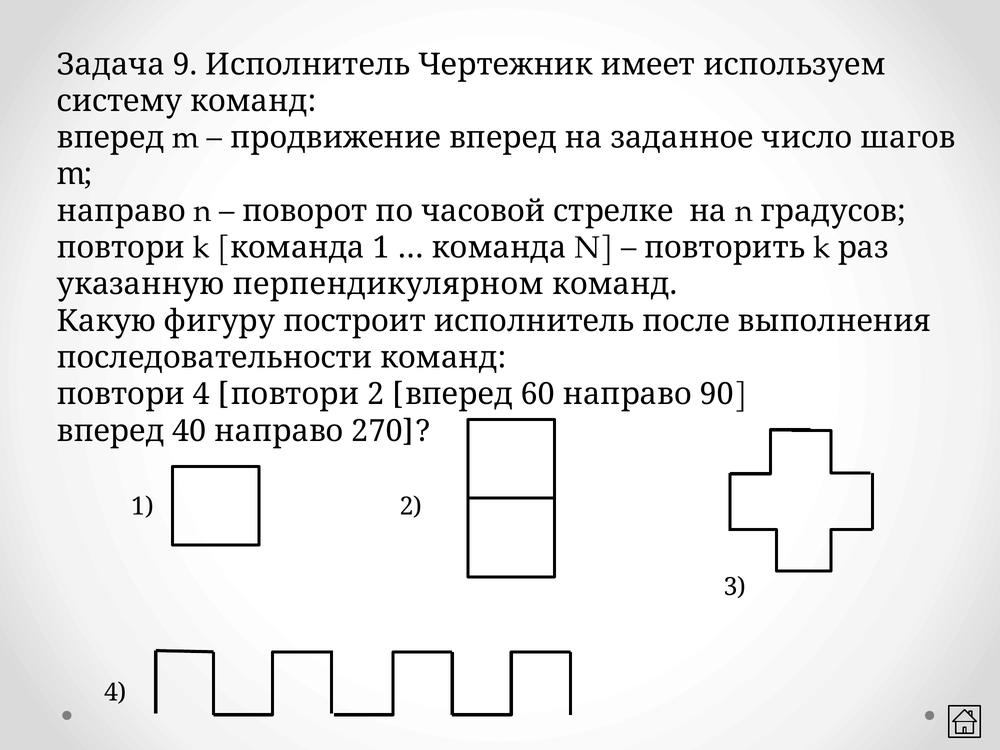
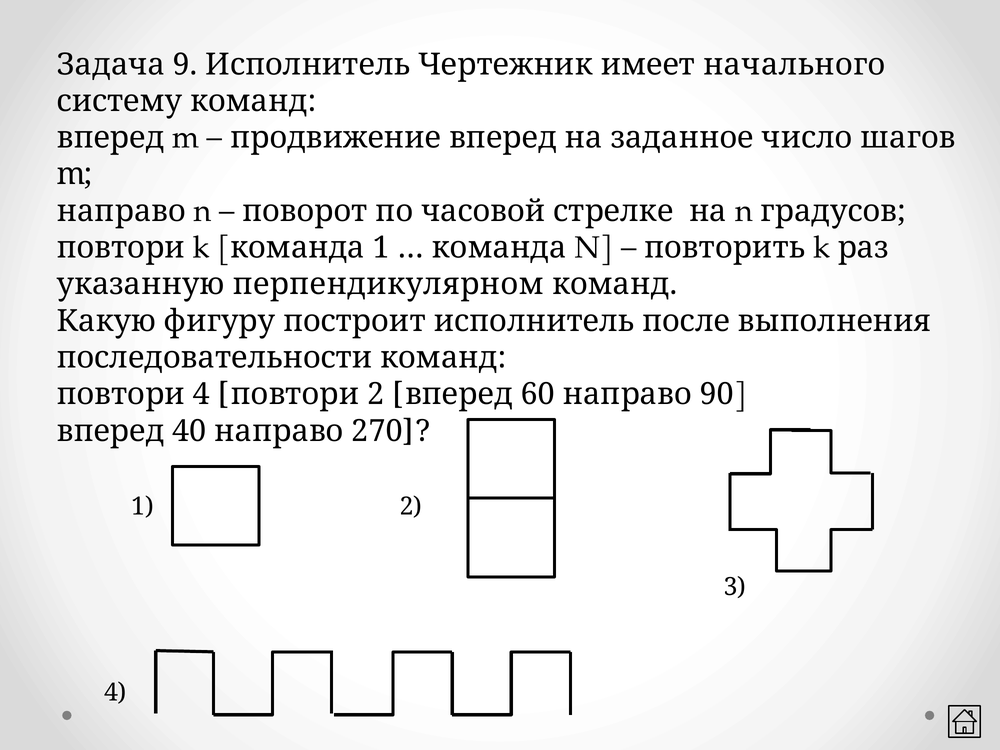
используем: используем -> начального
